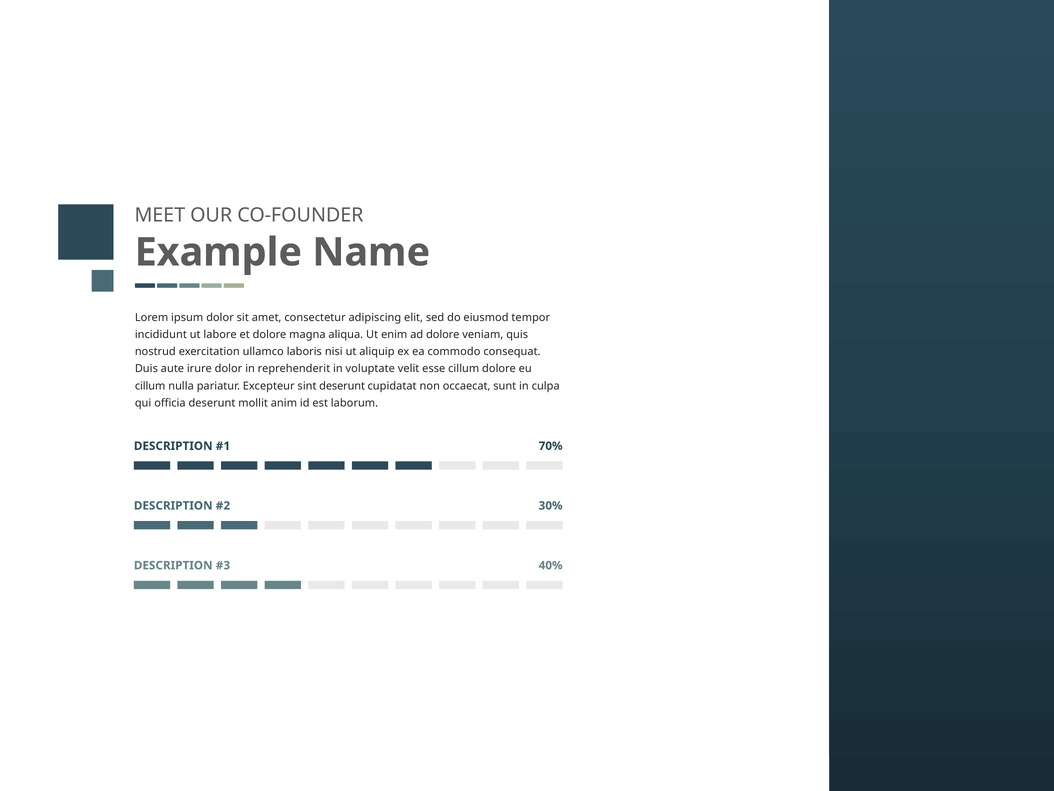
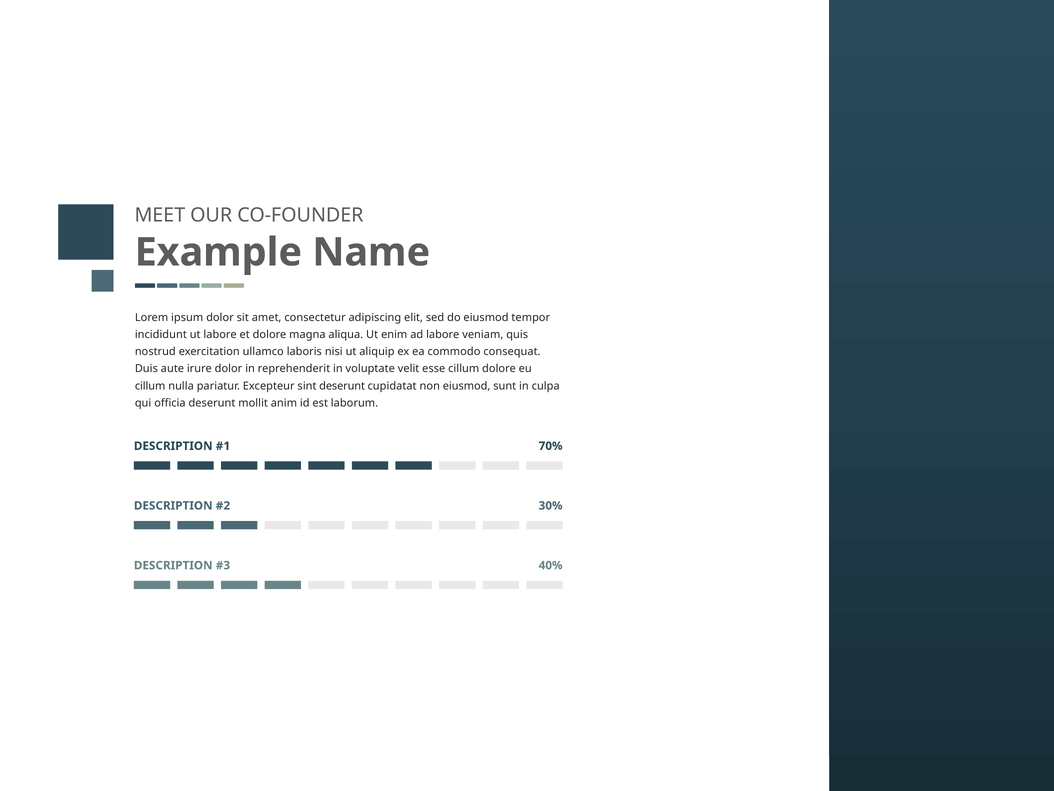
ad dolore: dolore -> labore
non occaecat: occaecat -> eiusmod
